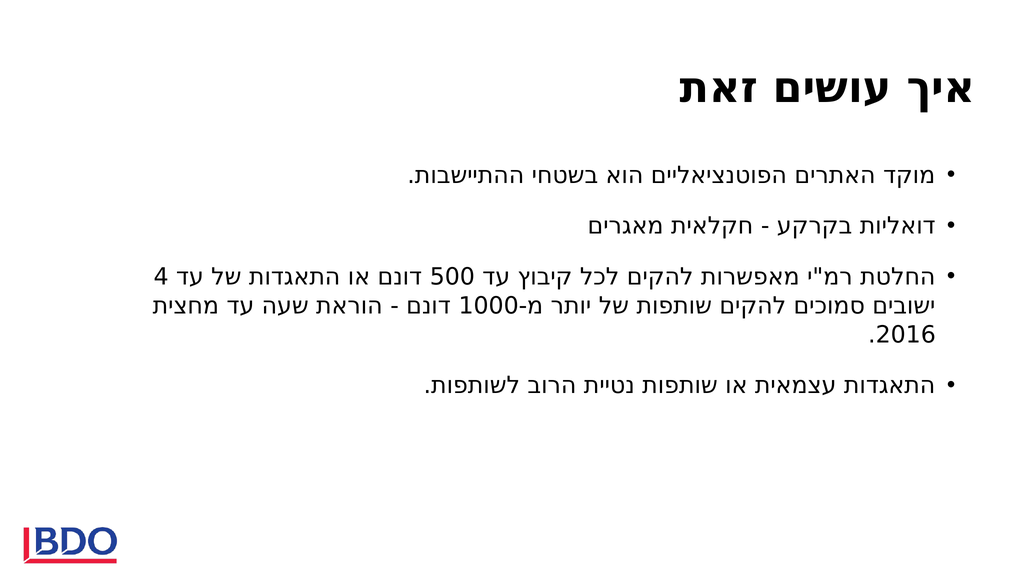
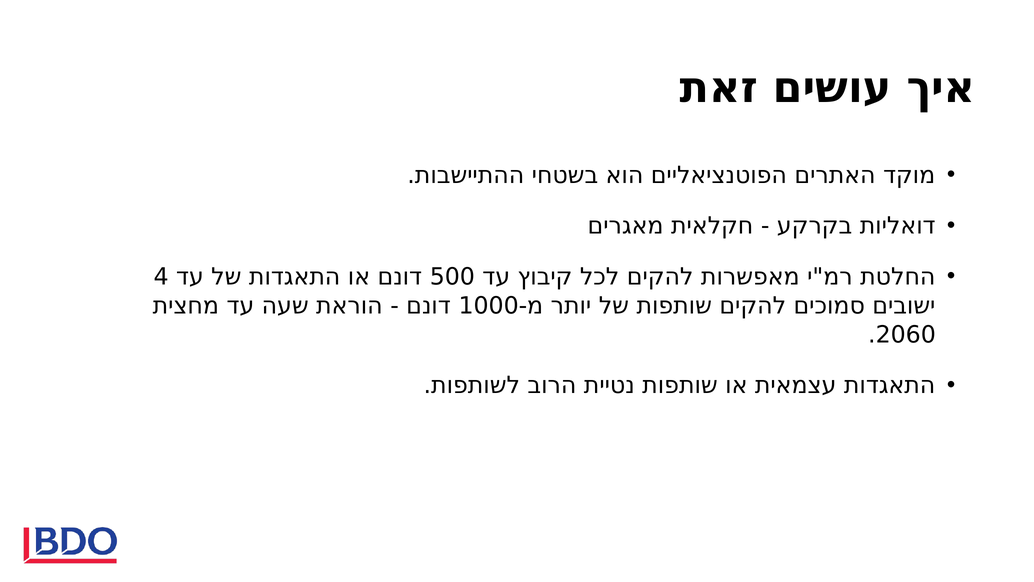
2016: 2016 -> 2060
